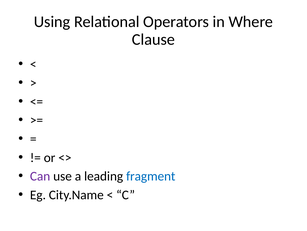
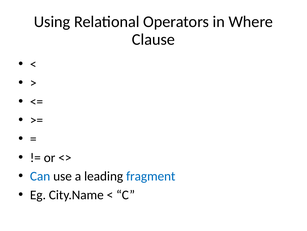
Can colour: purple -> blue
